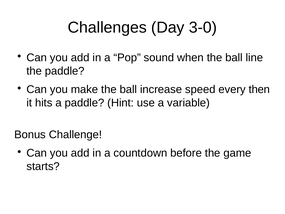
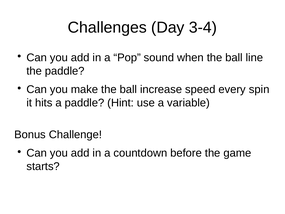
3-0: 3-0 -> 3-4
then: then -> spin
